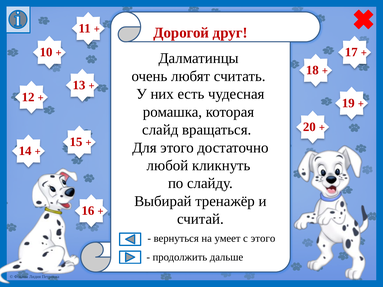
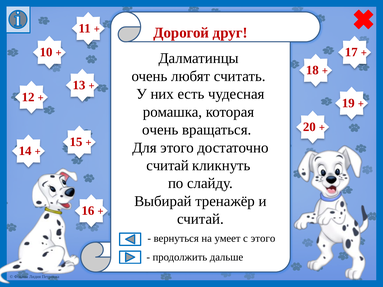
слайд at (160, 130): слайд -> очень
любой at (168, 166): любой -> считай
